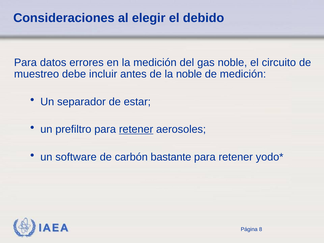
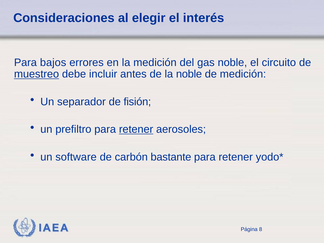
debido: debido -> interés
datos: datos -> bajos
muestreo underline: none -> present
estar: estar -> fisión
